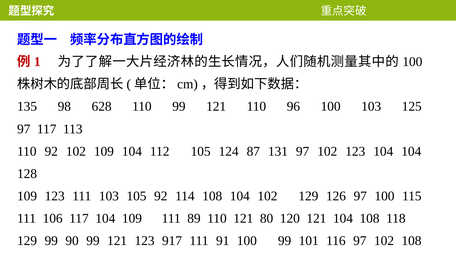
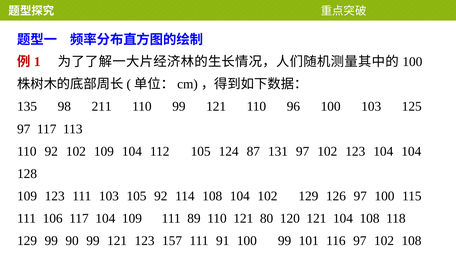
628: 628 -> 211
917: 917 -> 157
